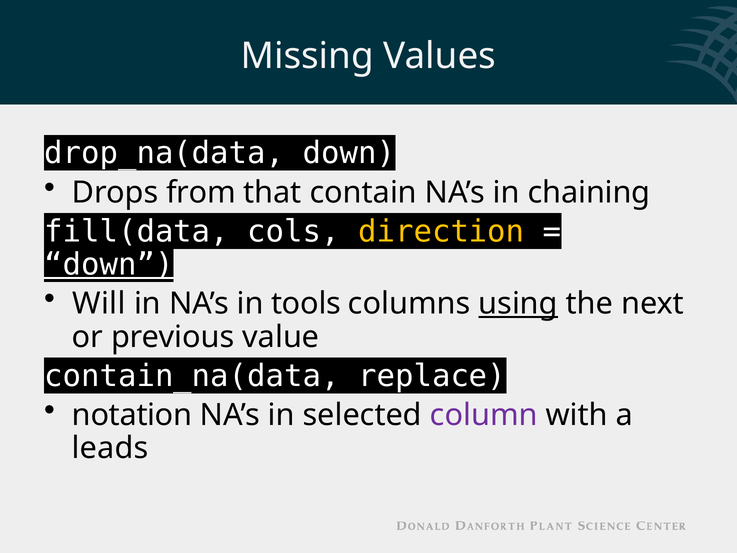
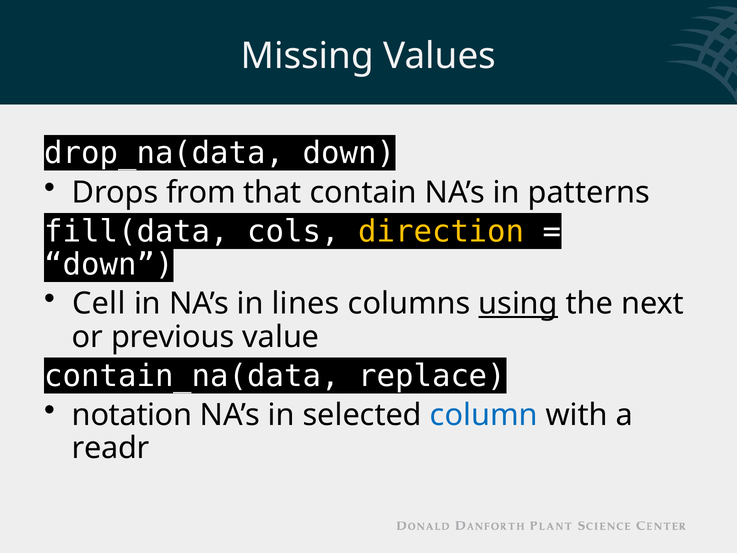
chaining: chaining -> patterns
down at (109, 265) underline: present -> none
Will: Will -> Cell
tools: tools -> lines
column colour: purple -> blue
leads: leads -> readr
